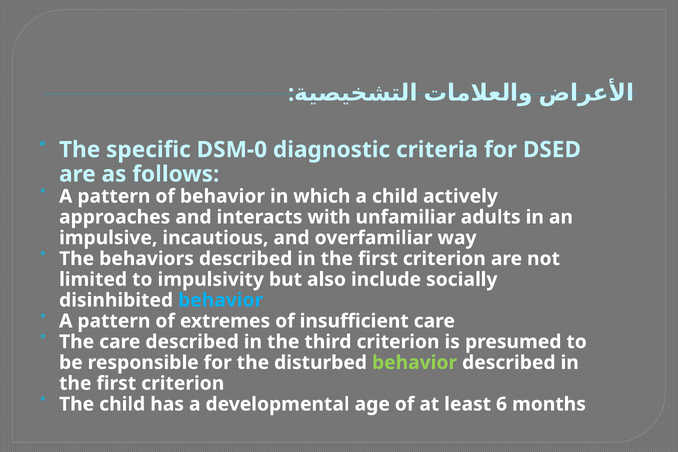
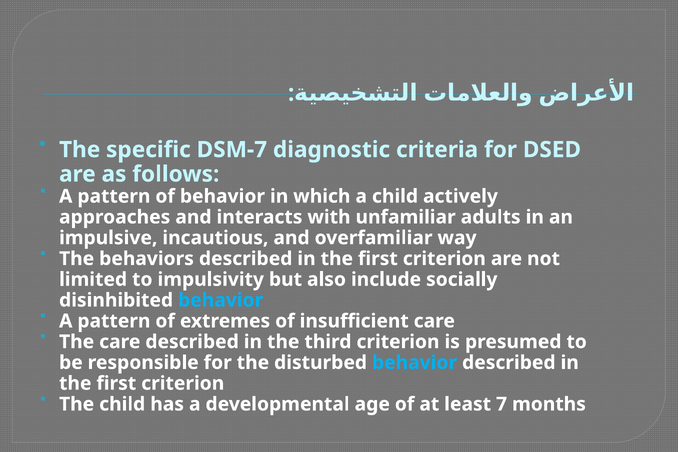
DSM-0: DSM-0 -> DSM-7
behavior at (415, 363) colour: light green -> light blue
6: 6 -> 7
